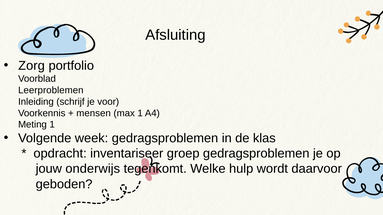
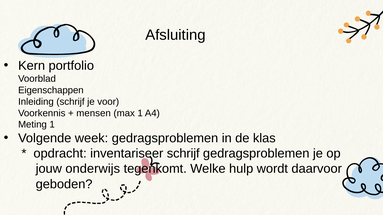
Zorg: Zorg -> Kern
Leerproblemen: Leerproblemen -> Eigenschappen
inventariseer groep: groep -> schrijf
